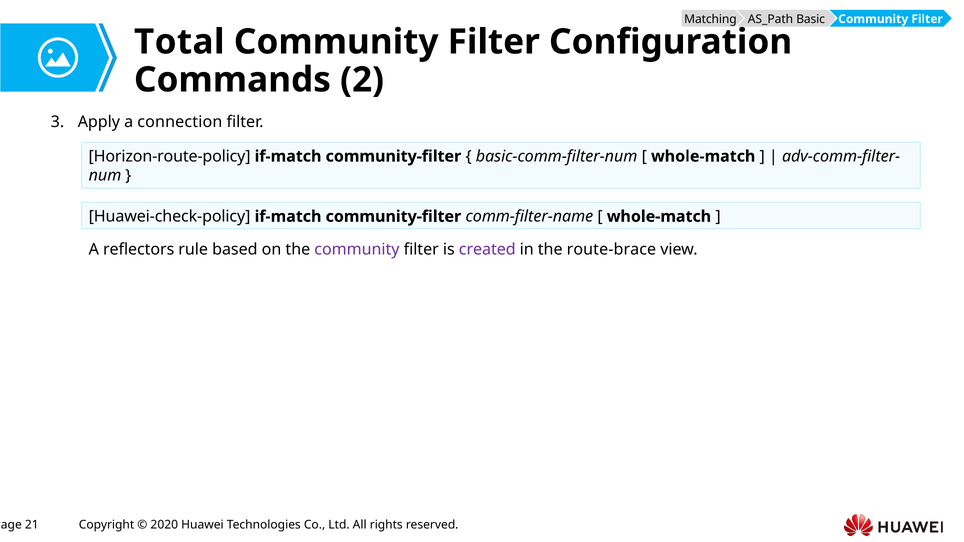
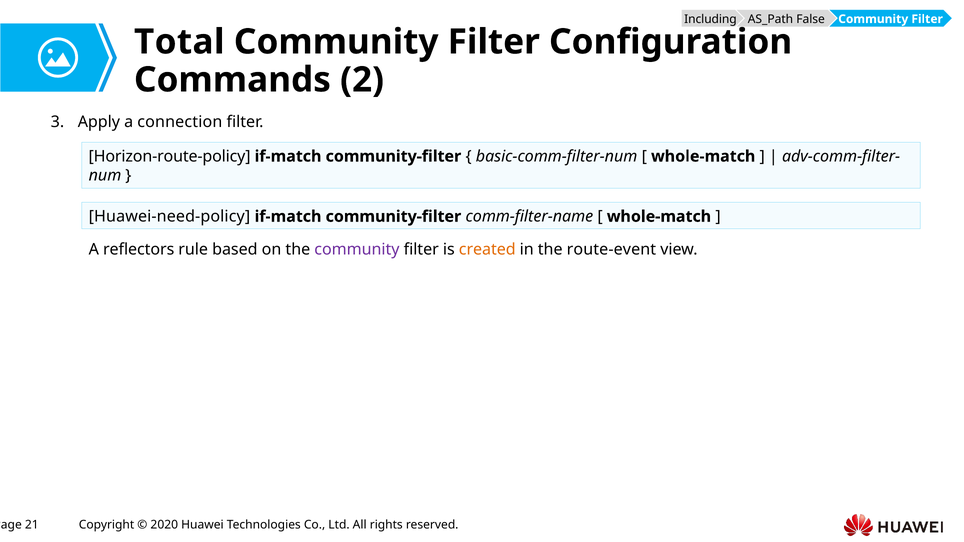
Matching: Matching -> Including
Basic: Basic -> False
Huawei-check-policy: Huawei-check-policy -> Huawei-need-policy
created colour: purple -> orange
route-brace: route-brace -> route-event
